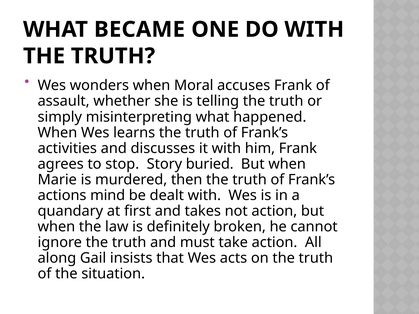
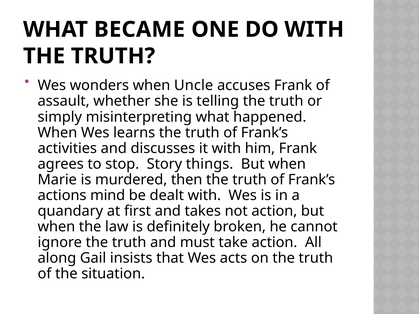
Moral: Moral -> Uncle
buried: buried -> things
